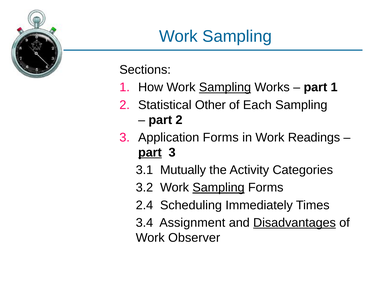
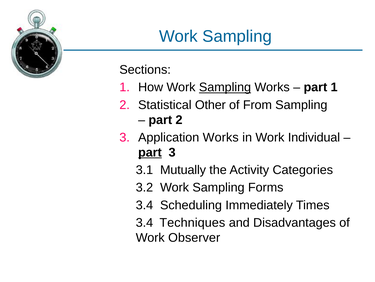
Each: Each -> From
Application Forms: Forms -> Works
Readings: Readings -> Individual
Sampling at (218, 187) underline: present -> none
2.4 at (144, 205): 2.4 -> 3.4
Assignment: Assignment -> Techniques
Disadvantages underline: present -> none
